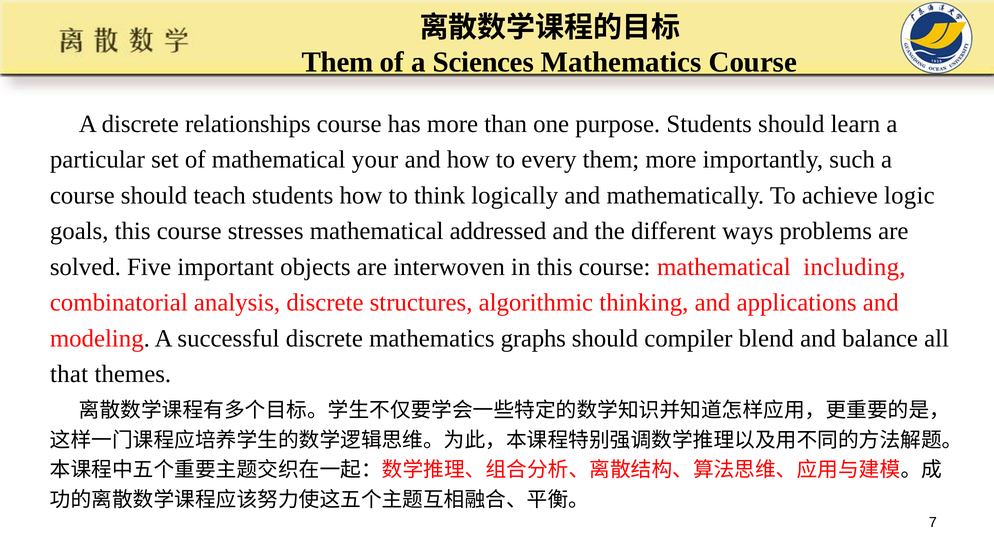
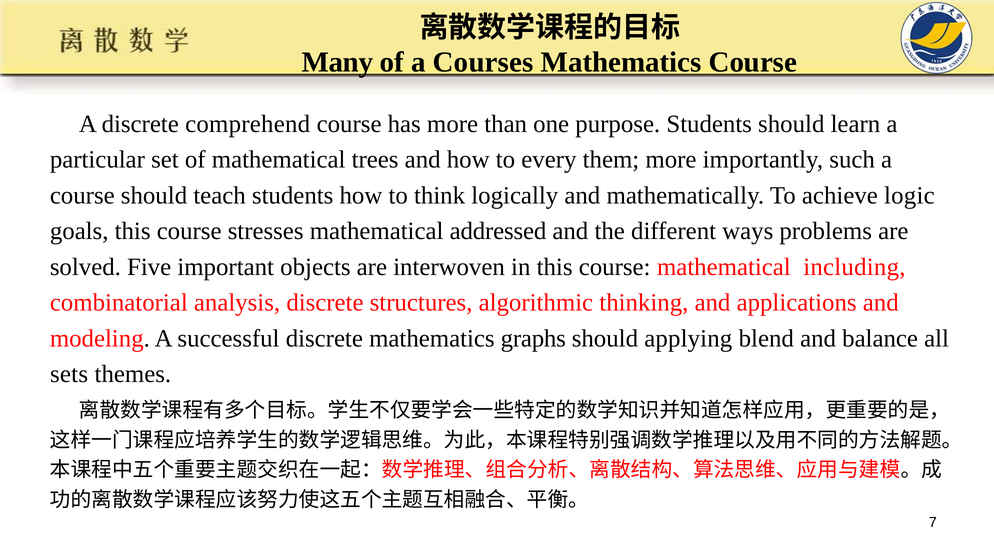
Them at (337, 62): Them -> Many
Sciences: Sciences -> Courses
relationships: relationships -> comprehend
your: your -> trees
compiler: compiler -> applying
that: that -> sets
